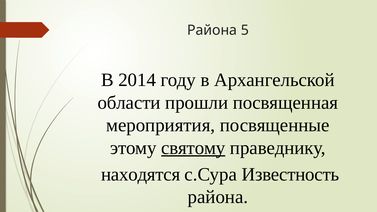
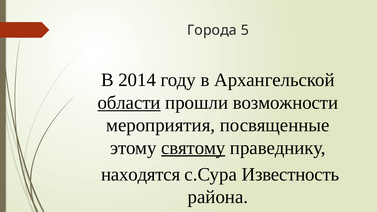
Района at (212, 30): Района -> Города
области underline: none -> present
посвященная: посвященная -> возможности
